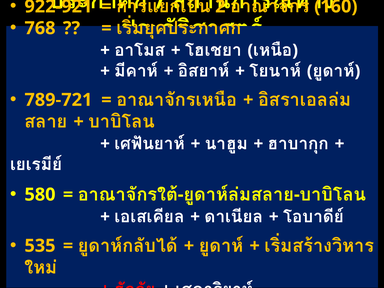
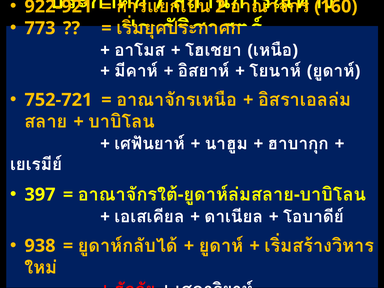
768: 768 -> 773
789-721: 789-721 -> 752-721
580: 580 -> 397
535: 535 -> 938
